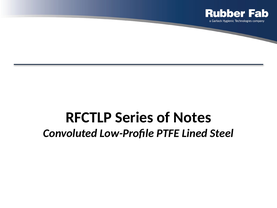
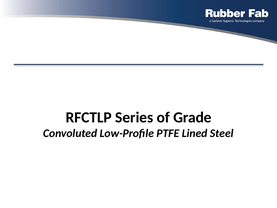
Notes: Notes -> Grade
